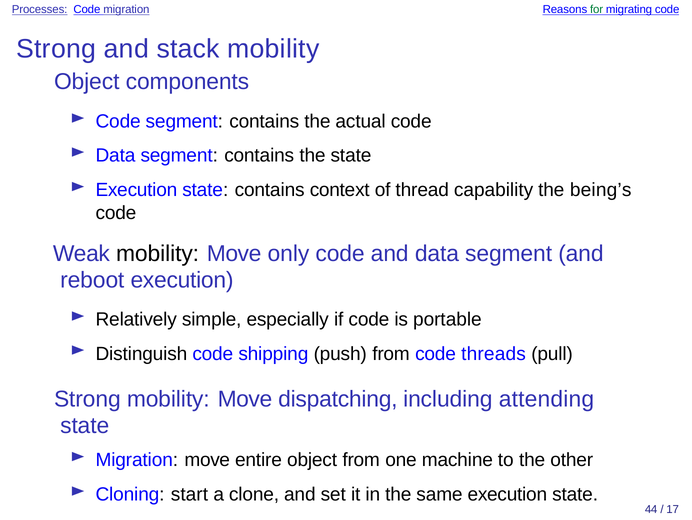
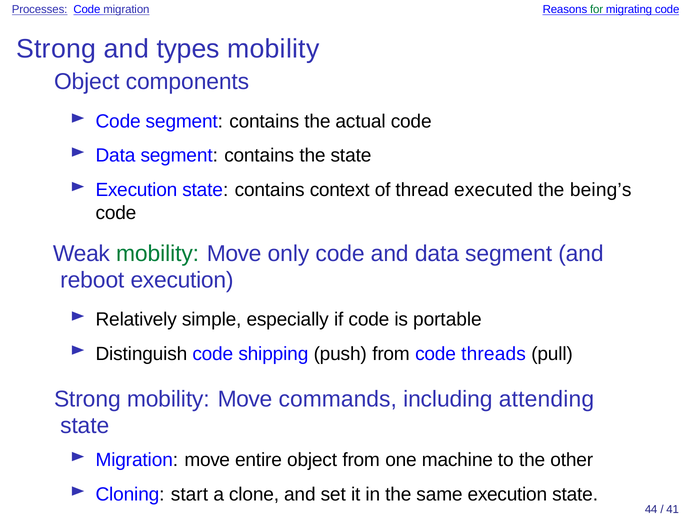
stack: stack -> types
capability: capability -> executed
mobility at (158, 254) colour: black -> green
dispatching: dispatching -> commands
17: 17 -> 41
